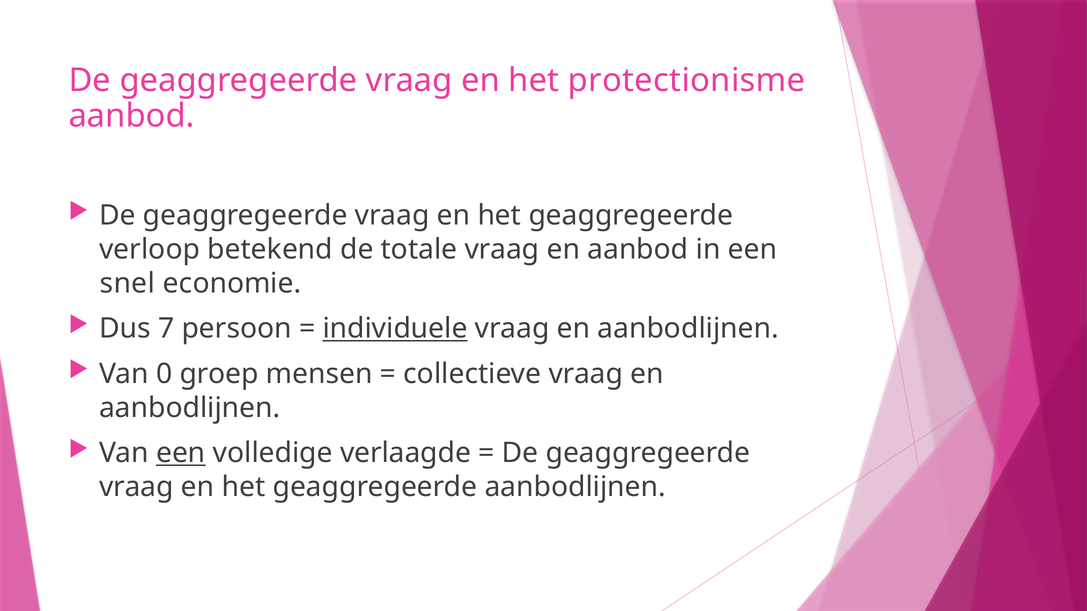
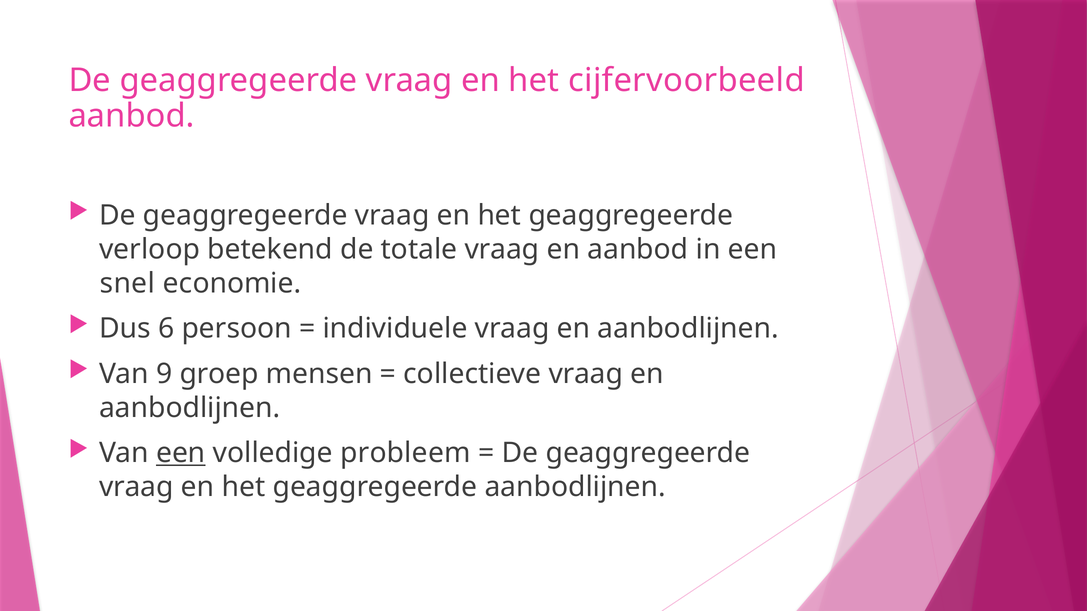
protectionisme: protectionisme -> cijfervoorbeeld
7: 7 -> 6
individuele underline: present -> none
0: 0 -> 9
verlaagde: verlaagde -> probleem
